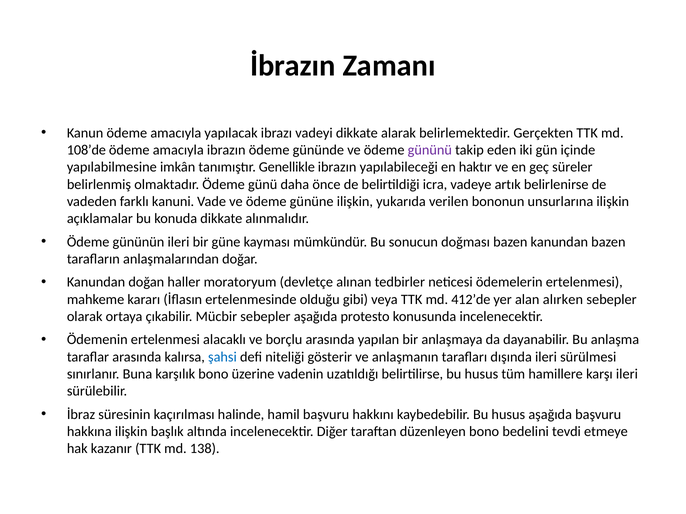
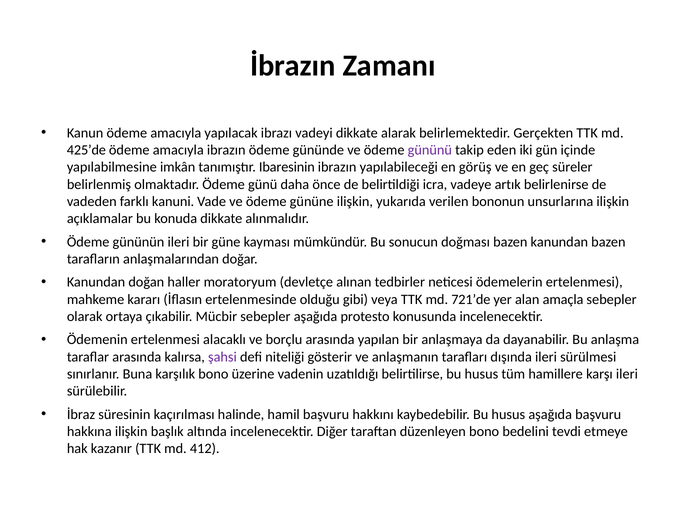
108’de: 108’de -> 425’de
Genellikle: Genellikle -> Ibaresinin
haktır: haktır -> görüş
412’de: 412’de -> 721’de
alırken: alırken -> amaçla
şahsi colour: blue -> purple
138: 138 -> 412
